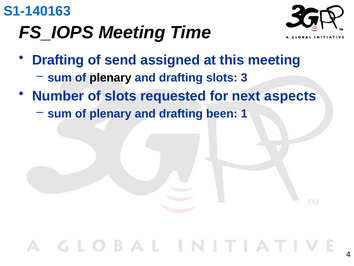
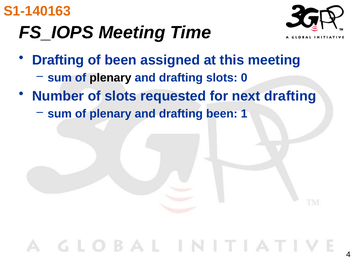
S1-140163 colour: blue -> orange
of send: send -> been
3: 3 -> 0
next aspects: aspects -> drafting
